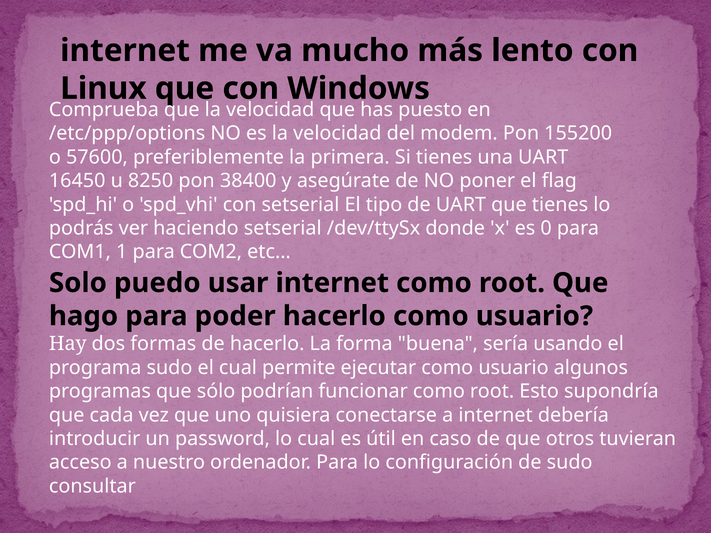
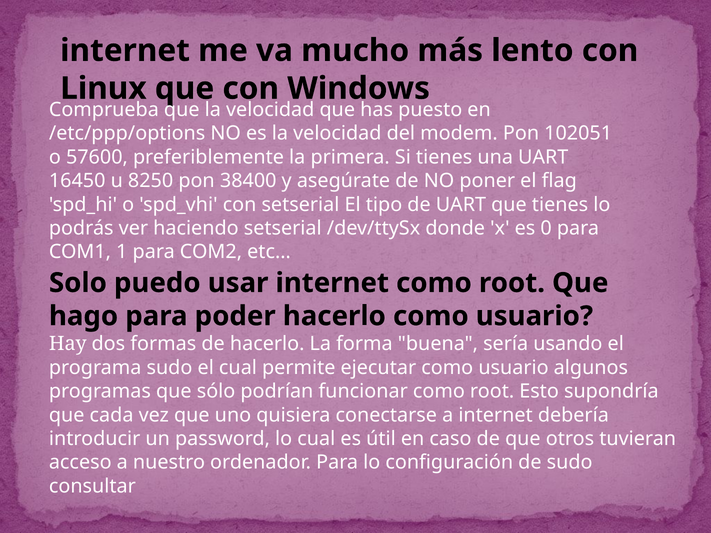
155200: 155200 -> 102051
